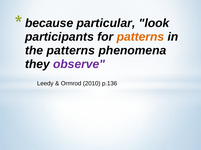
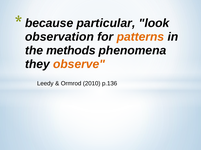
participants: participants -> observation
the patterns: patterns -> methods
observe colour: purple -> orange
